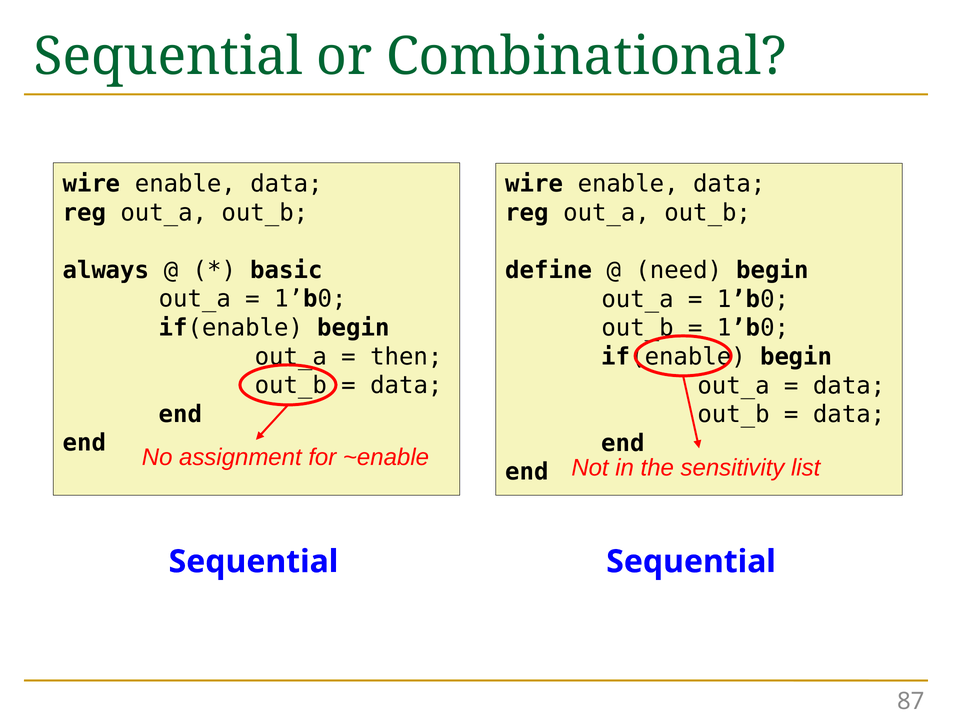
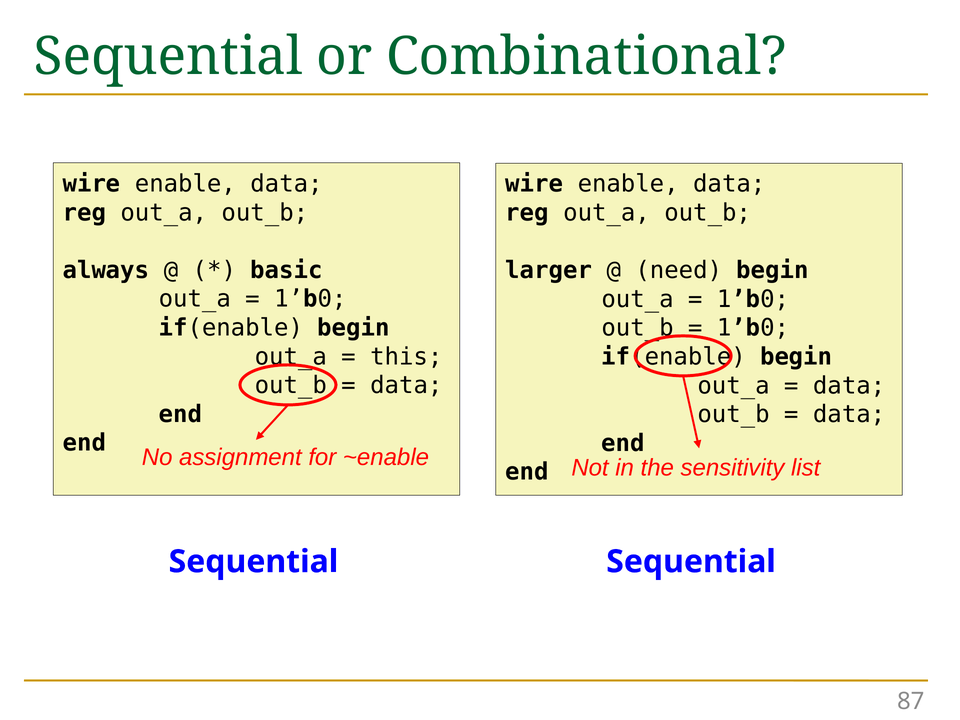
define: define -> larger
then: then -> this
